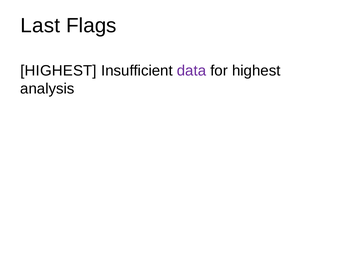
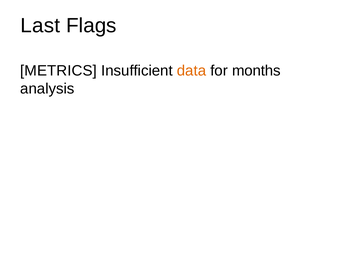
HIGHEST at (59, 71): HIGHEST -> METRICS
data colour: purple -> orange
for highest: highest -> months
